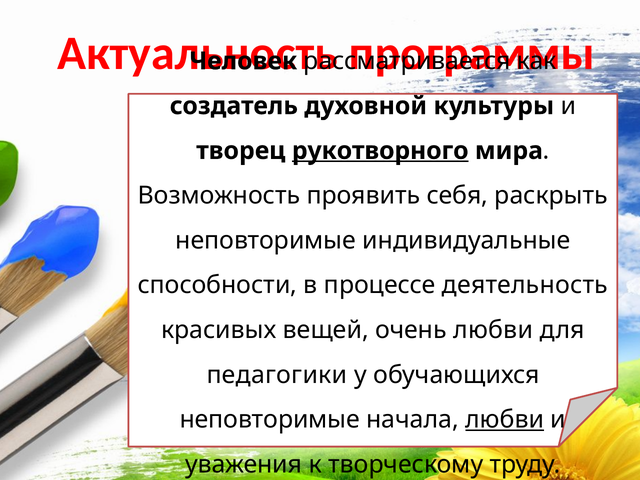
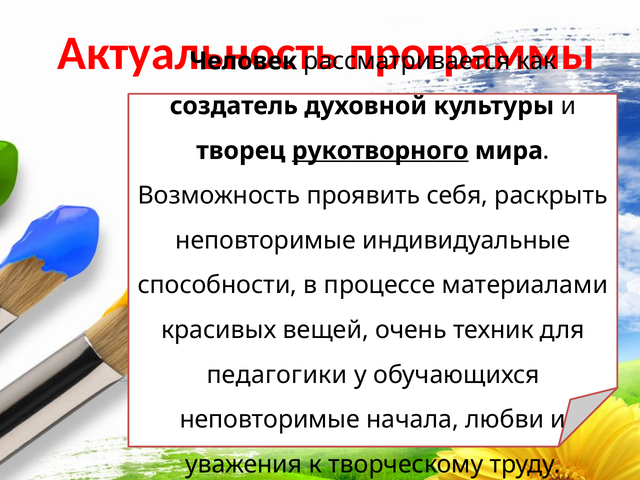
деятельность: деятельность -> материалами
очень любви: любви -> техник
любви at (505, 420) underline: present -> none
